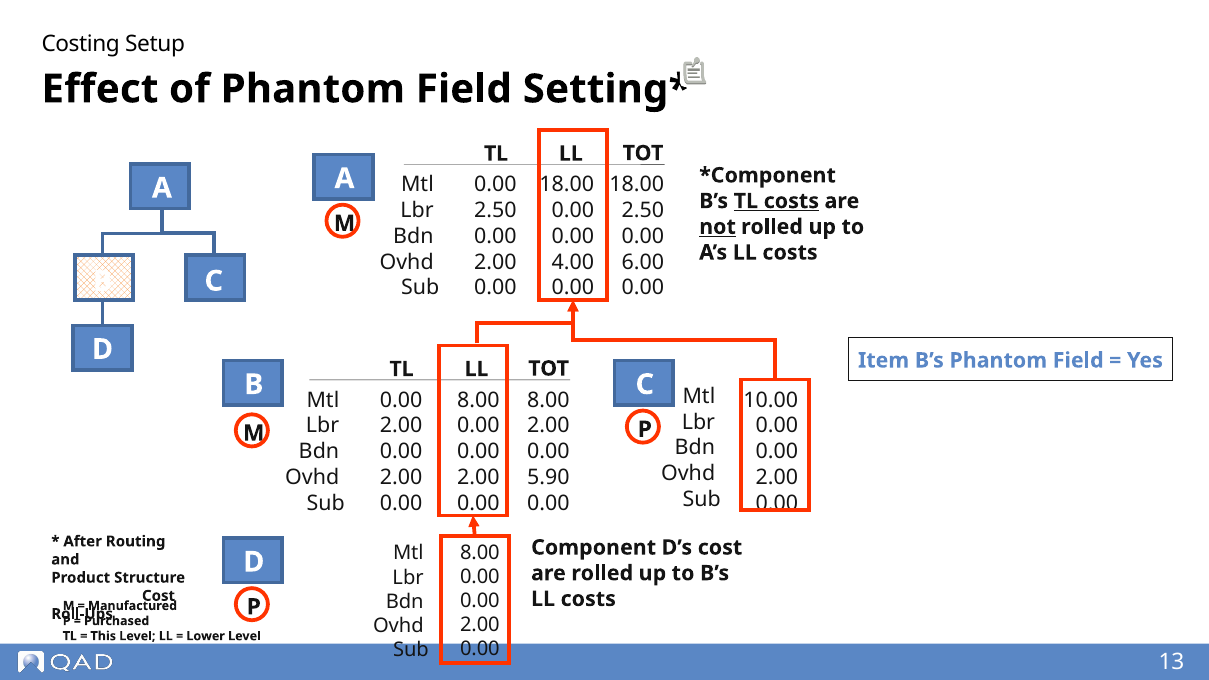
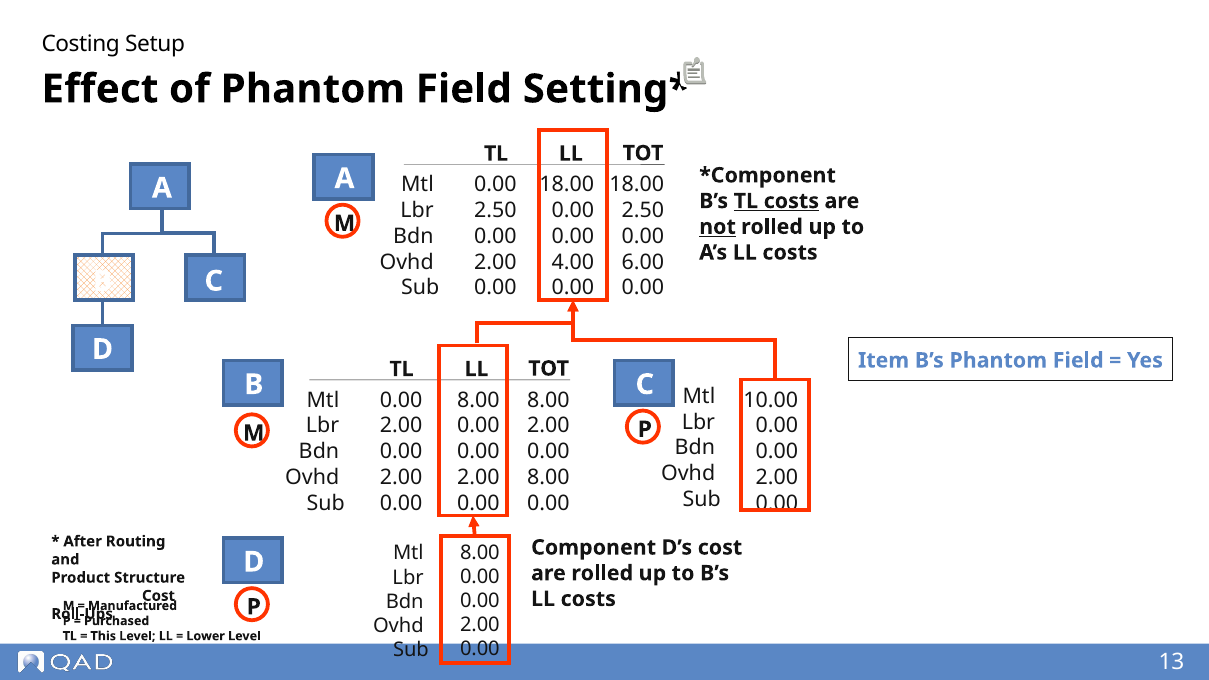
5.90 at (548, 477): 5.90 -> 8.00
